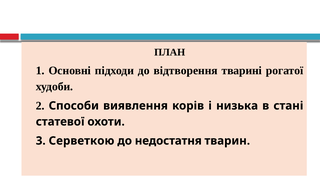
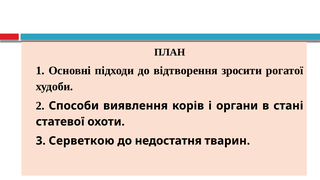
тварині: тварині -> зросити
низька: низька -> органи
